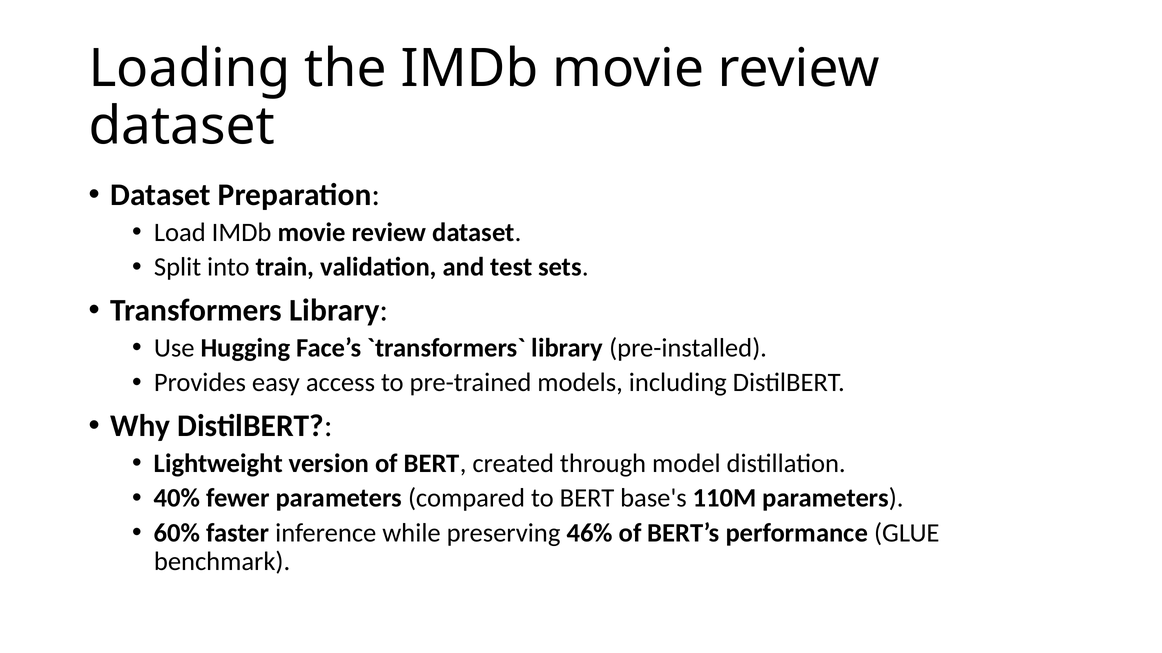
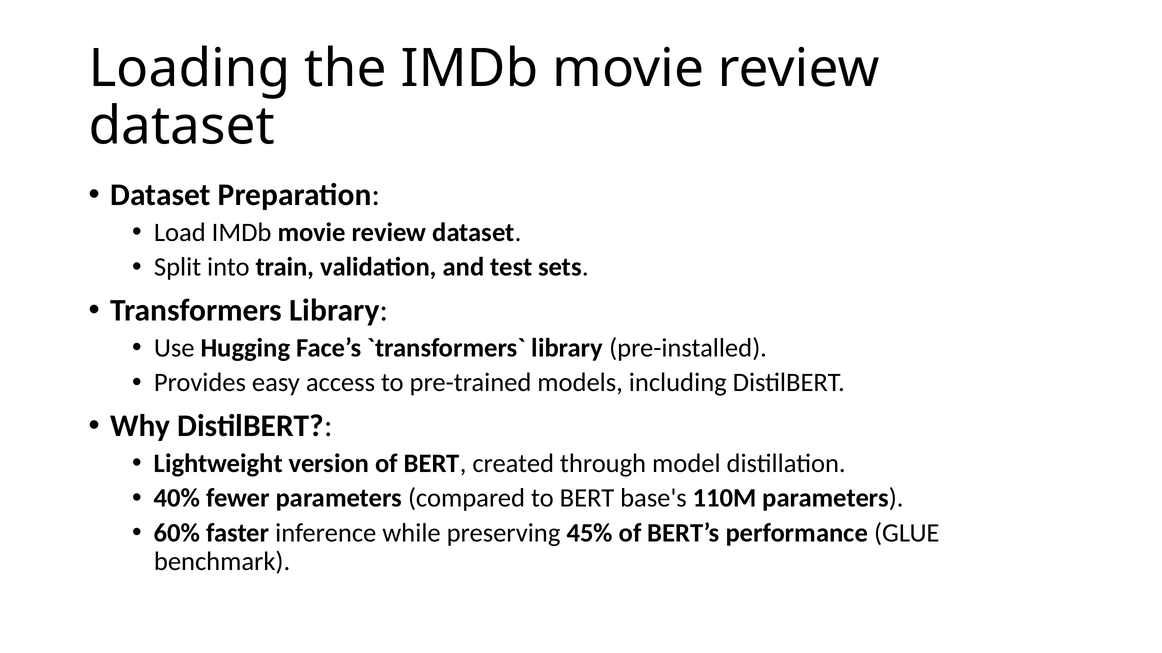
46%: 46% -> 45%
